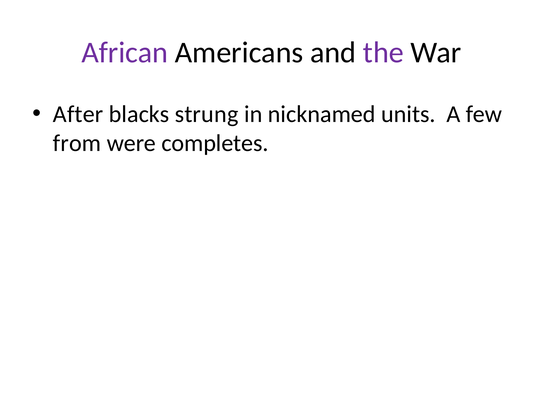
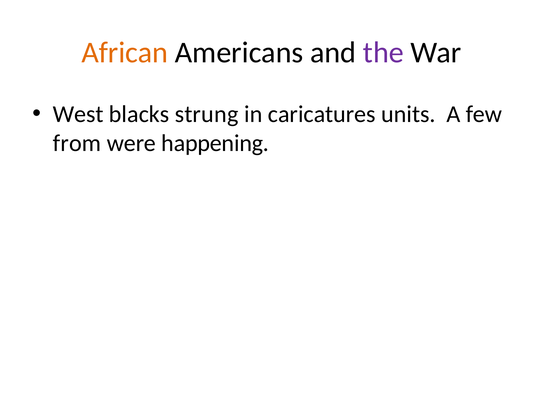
African colour: purple -> orange
After: After -> West
nicknamed: nicknamed -> caricatures
completes: completes -> happening
